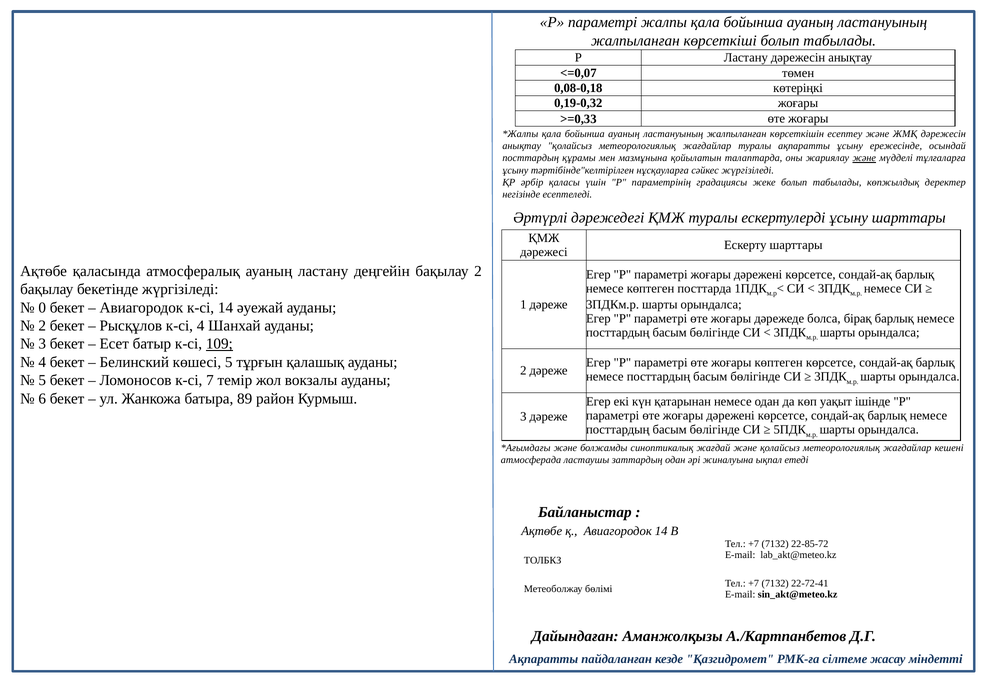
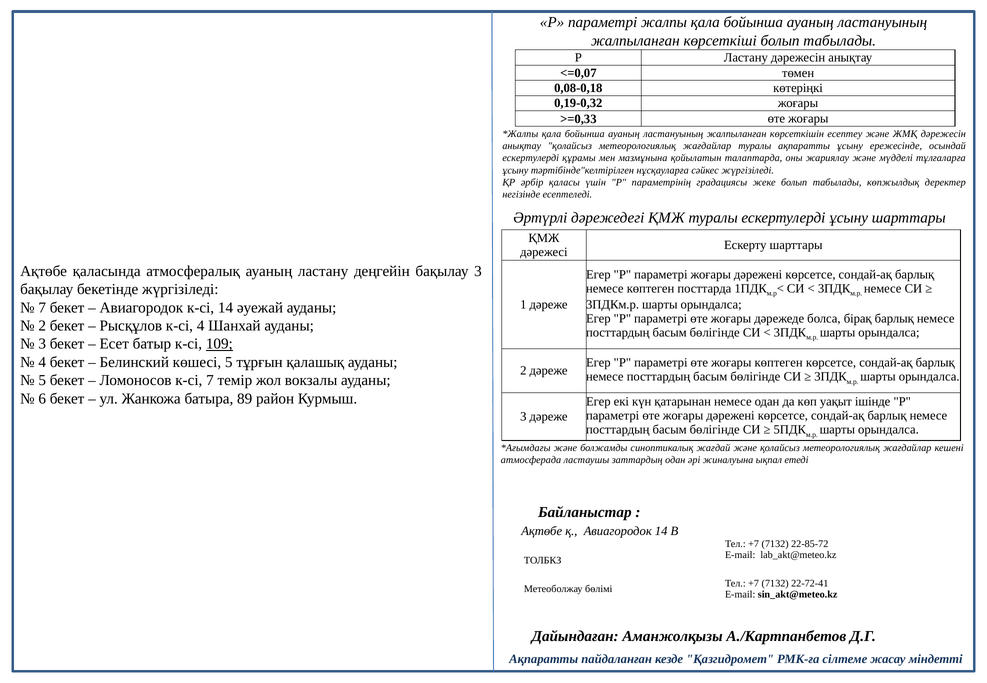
посттардың at (531, 158): посттардың -> ескертулерді
және at (864, 158) underline: present -> none
бақылау 2: 2 -> 3
0 at (42, 308): 0 -> 7
